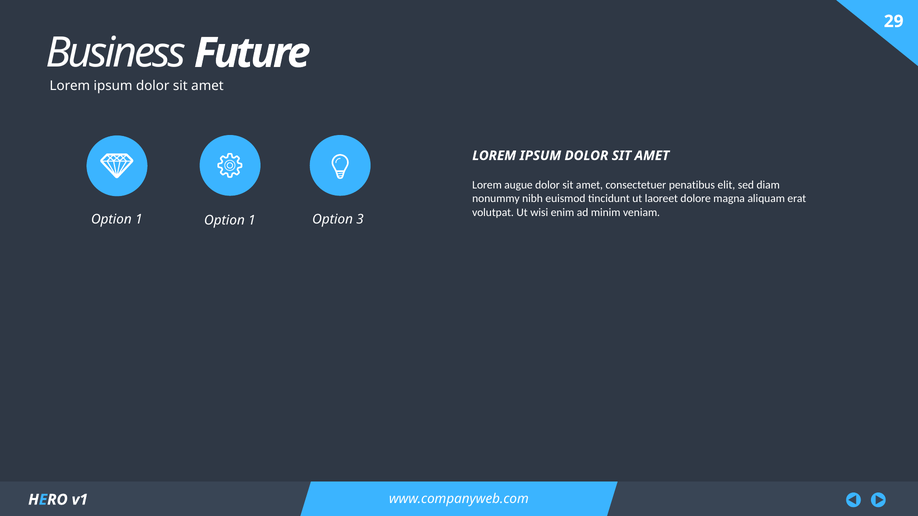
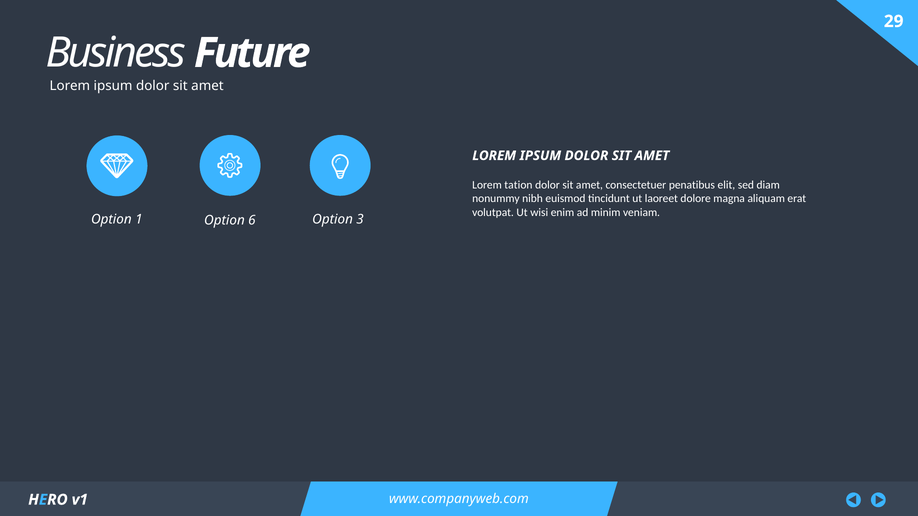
augue: augue -> tation
1 Option 1: 1 -> 6
